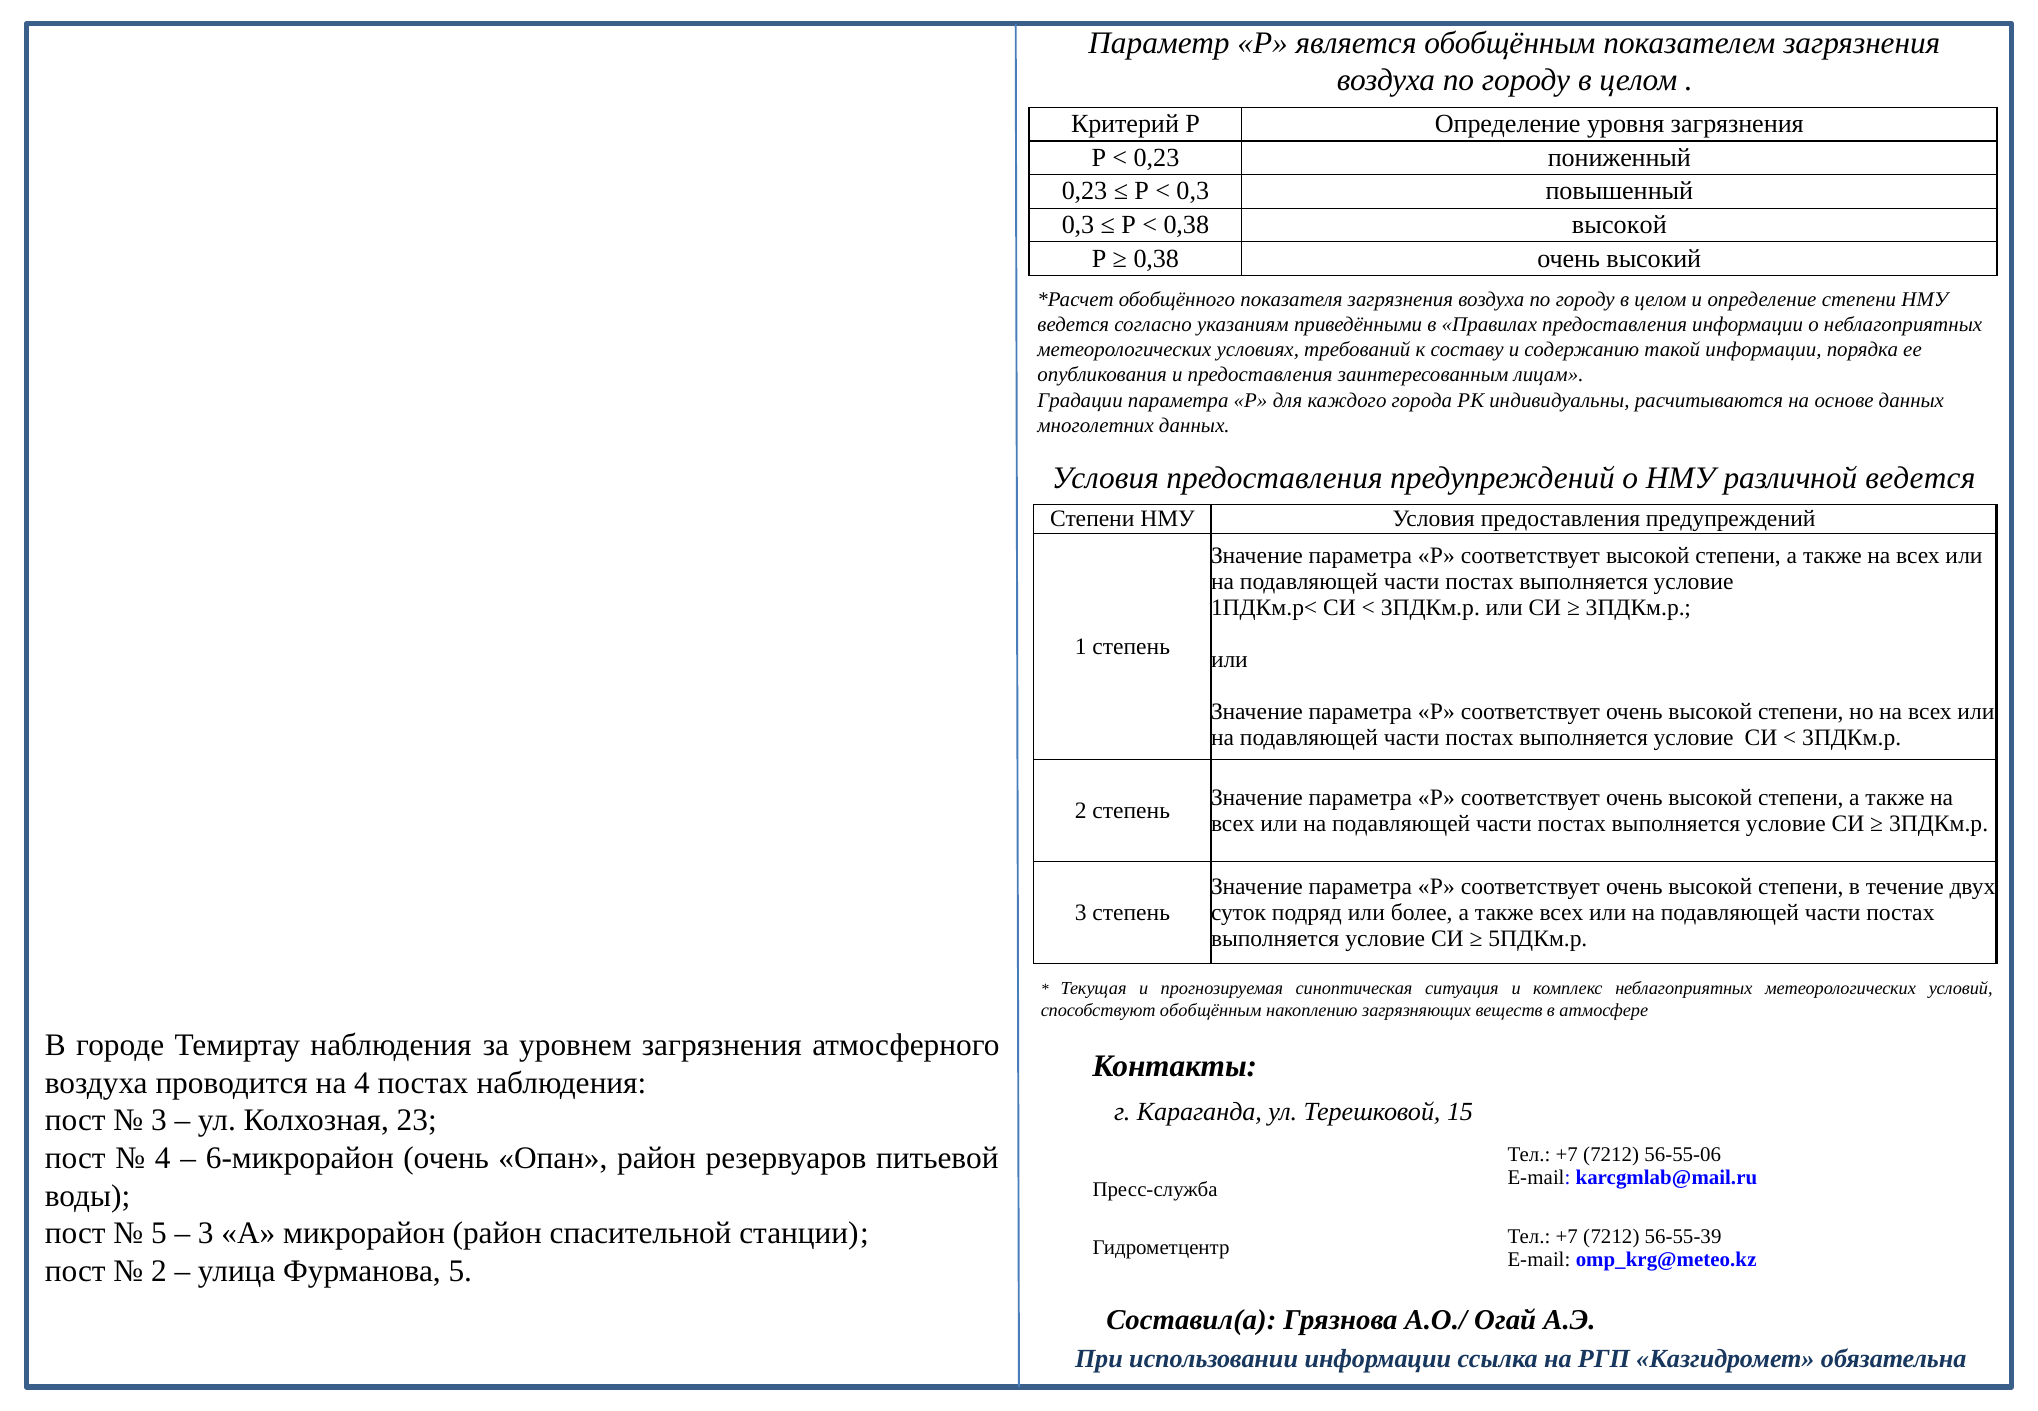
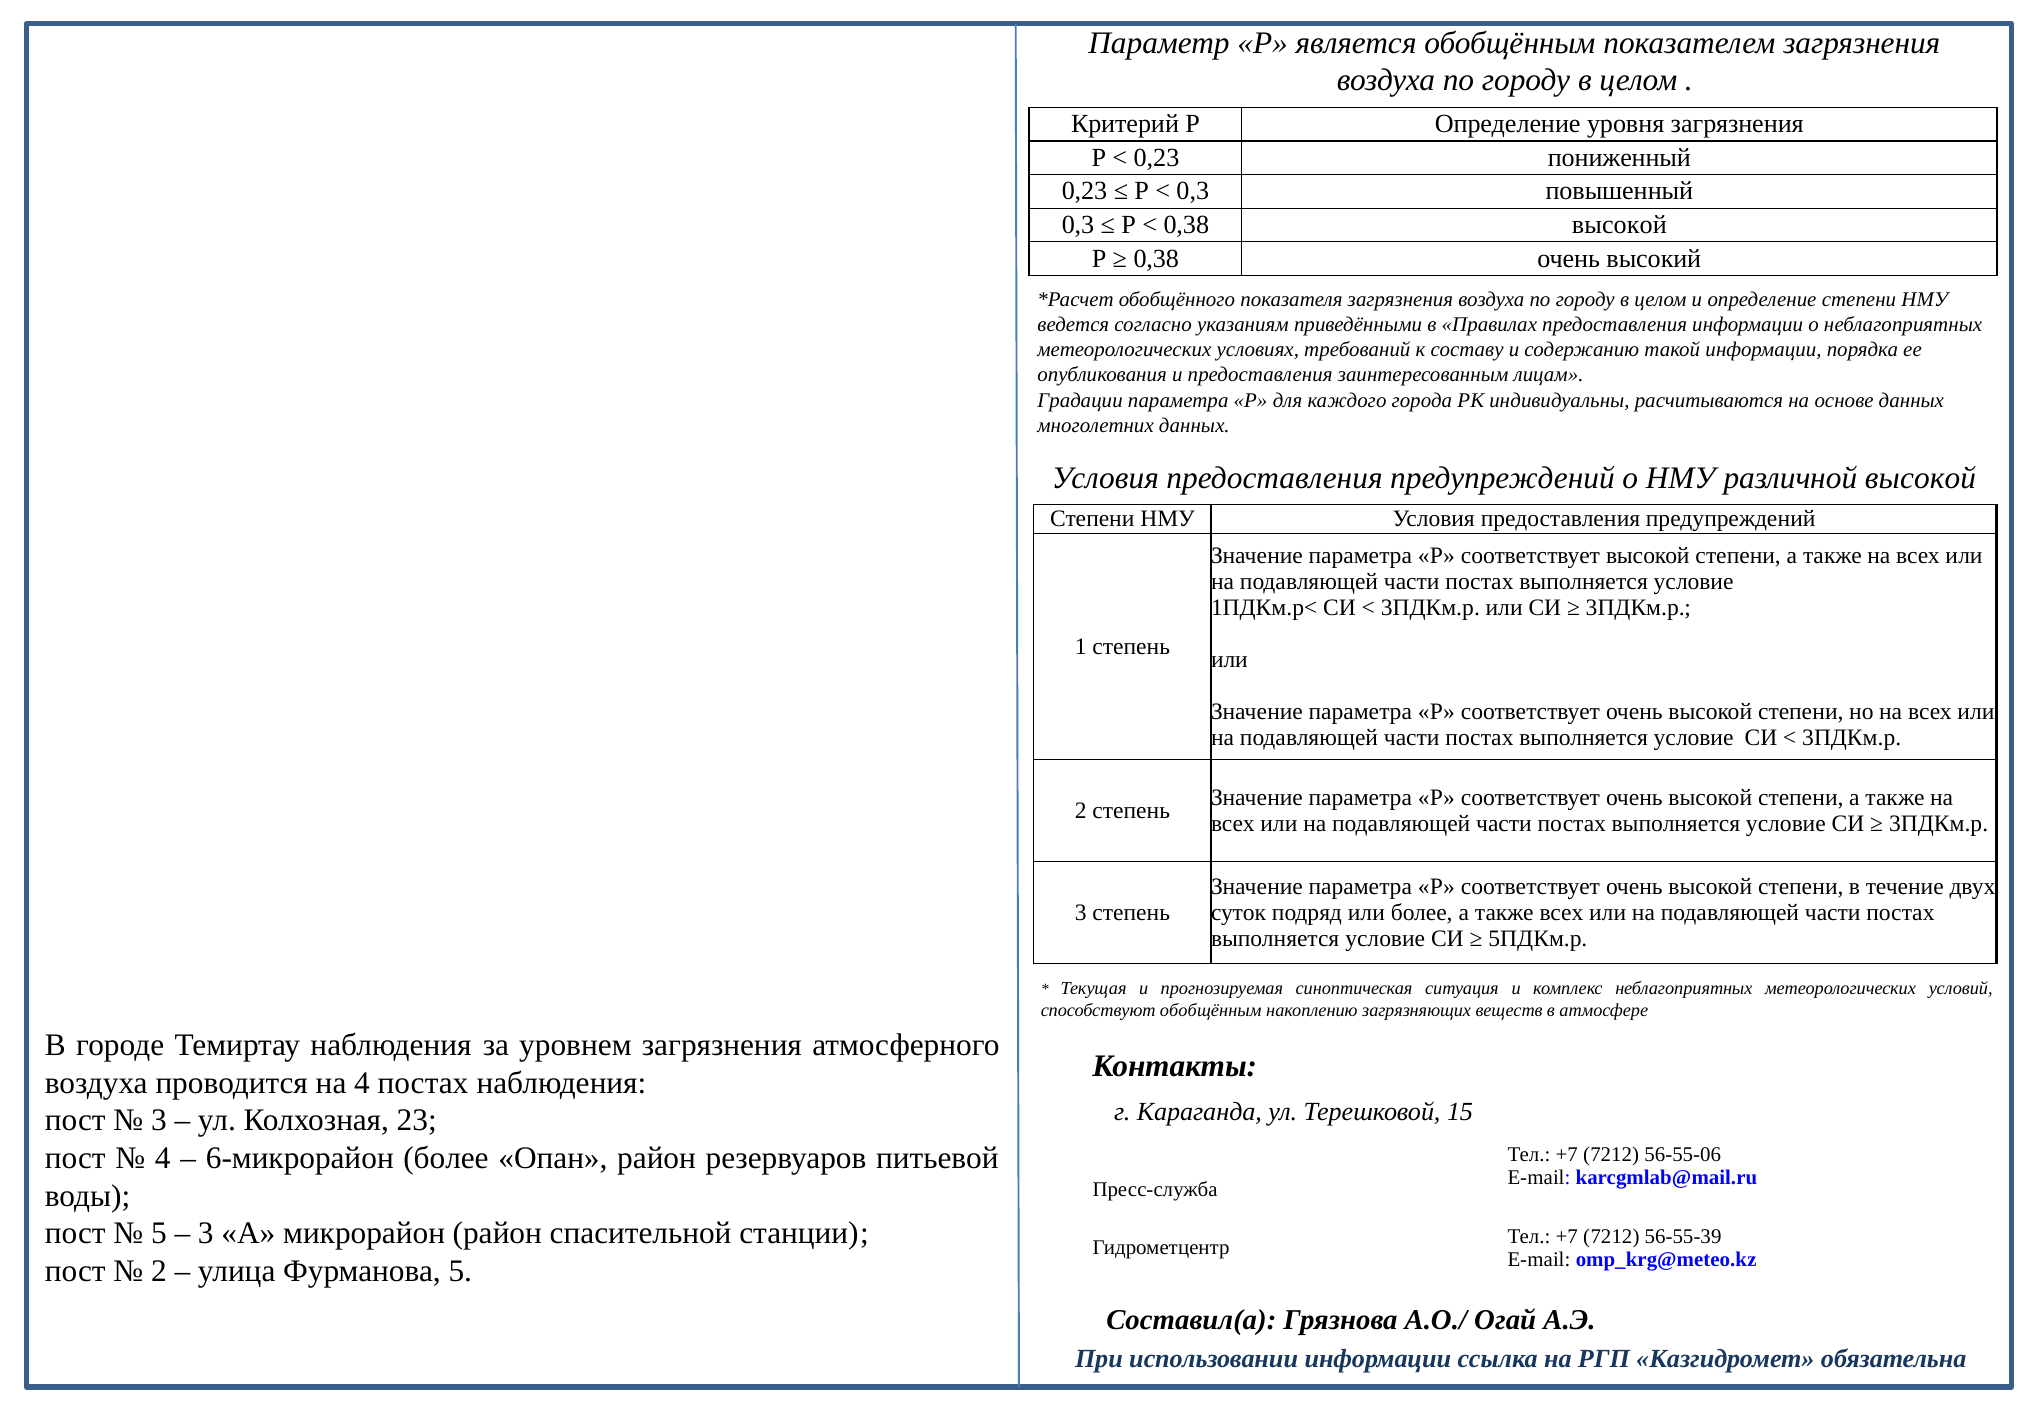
различной ведется: ведется -> высокой
6-микрорайон очень: очень -> более
